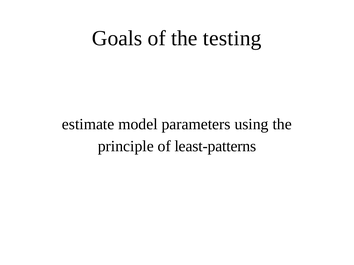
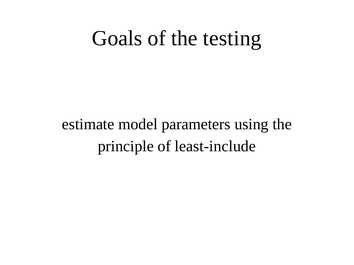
least-patterns: least-patterns -> least-include
